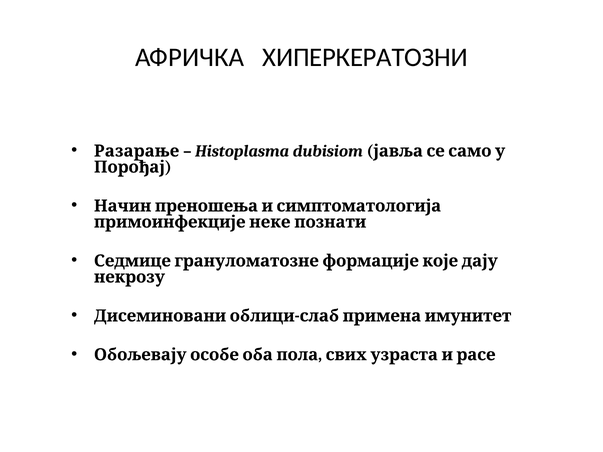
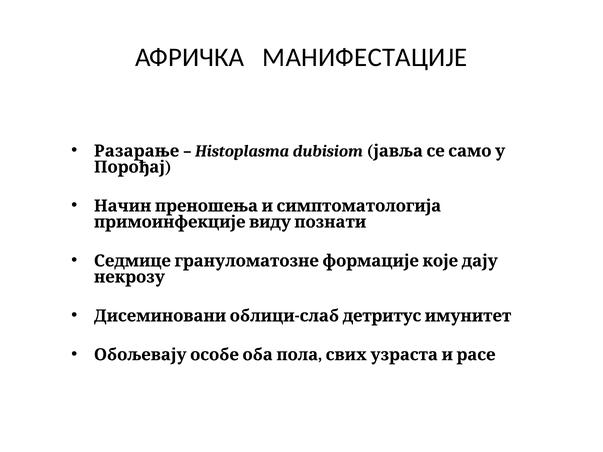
ХИПЕРКЕРАТОЗНИ: ХИПЕРКЕРАТОЗНИ -> МАНИФЕСТАЦИЈЕ
неке: неке -> виду
примена: примена -> детритус
